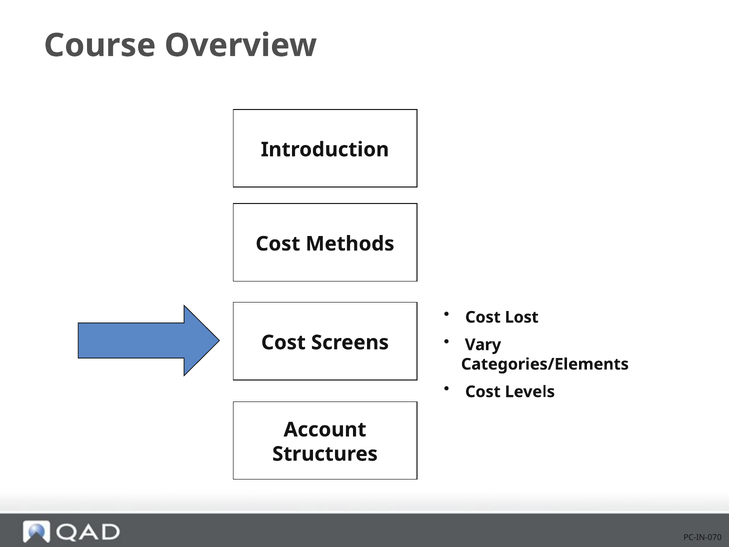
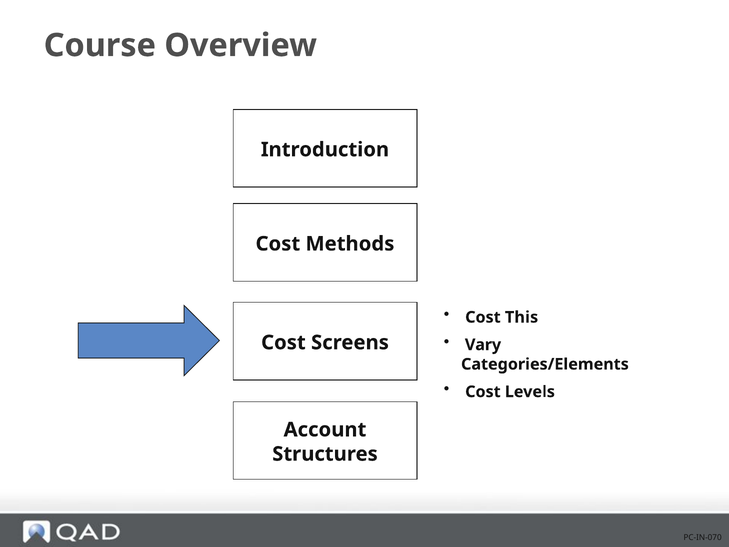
Lost: Lost -> This
